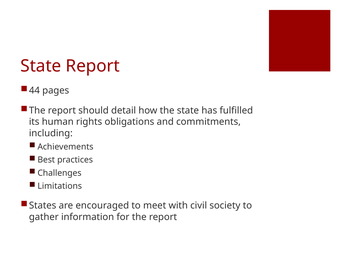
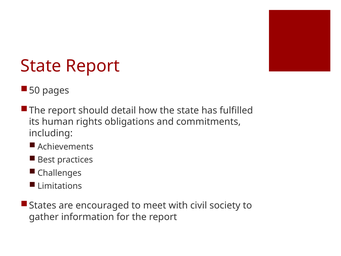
44: 44 -> 50
